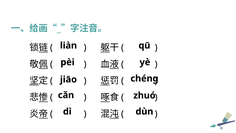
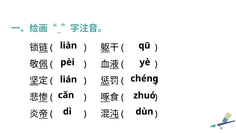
jiāo: jiāo -> lián
